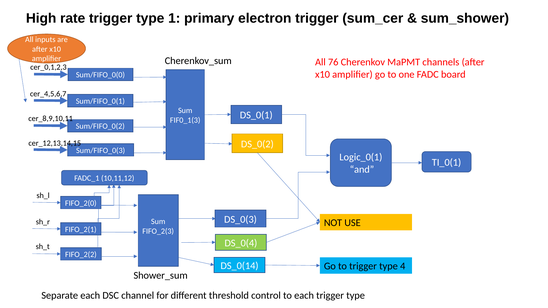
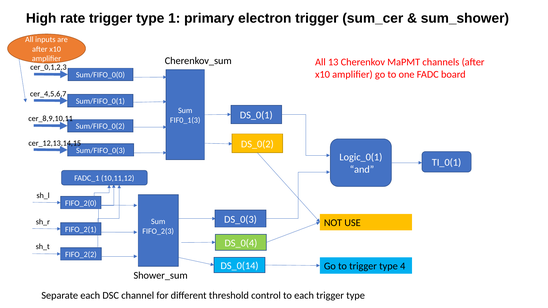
76: 76 -> 13
